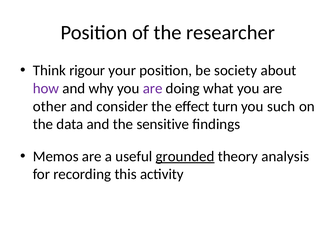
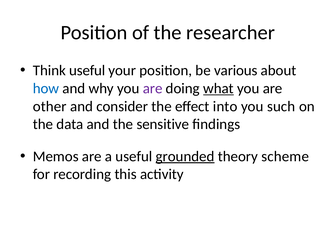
Think rigour: rigour -> useful
society: society -> various
how colour: purple -> blue
what underline: none -> present
turn: turn -> into
analysis: analysis -> scheme
